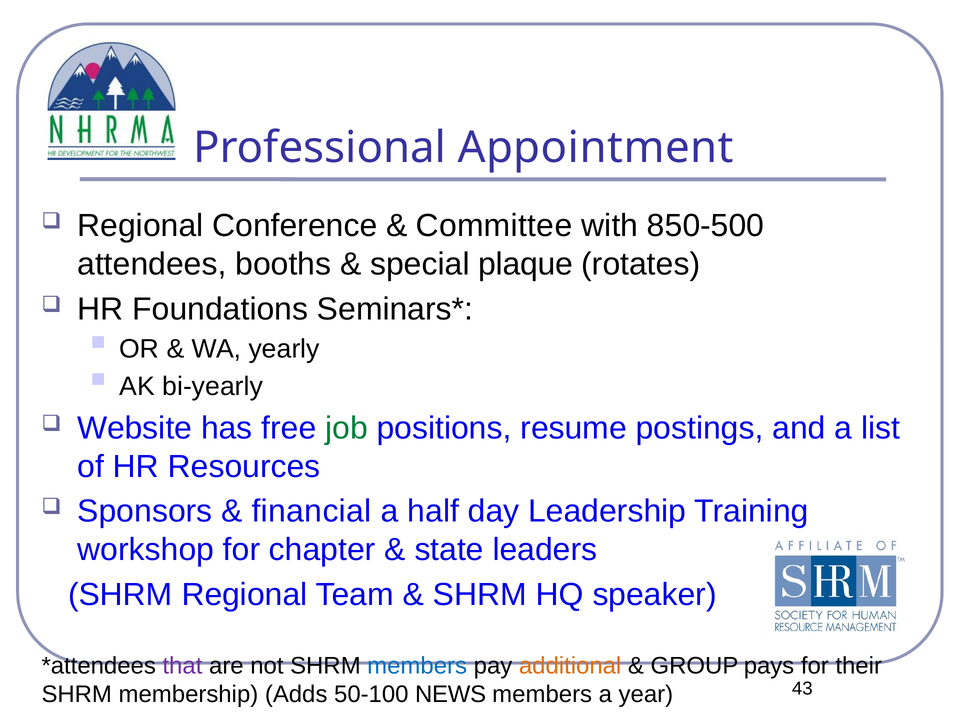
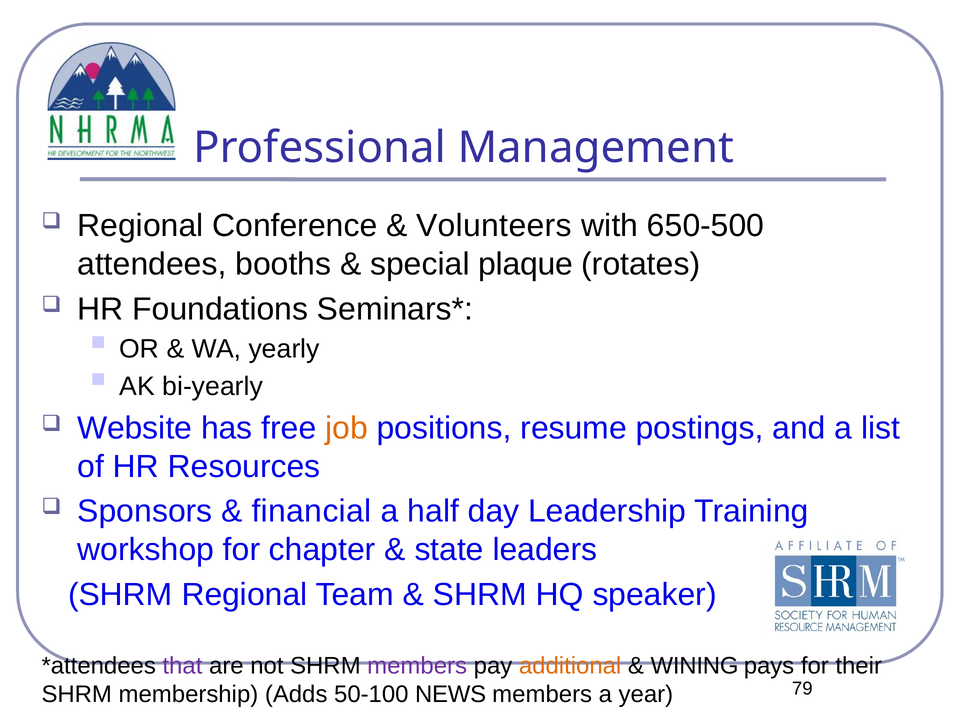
Appointment: Appointment -> Management
Committee: Committee -> Volunteers
850-500: 850-500 -> 650-500
job colour: green -> orange
members at (417, 665) colour: blue -> purple
GROUP: GROUP -> WINING
43: 43 -> 79
